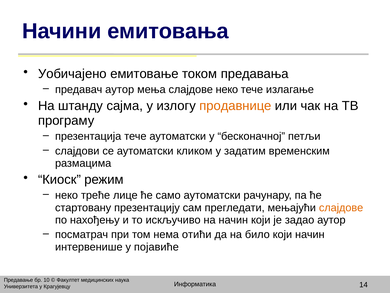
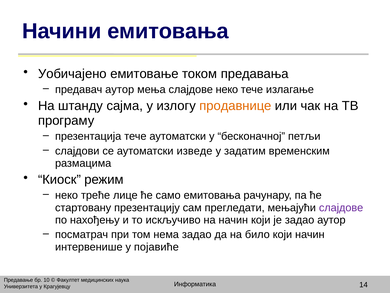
кликом: кликом -> изведе
само аутоматски: аутоматски -> емитовања
слајдове at (341, 207) colour: orange -> purple
нема отићи: отићи -> задао
